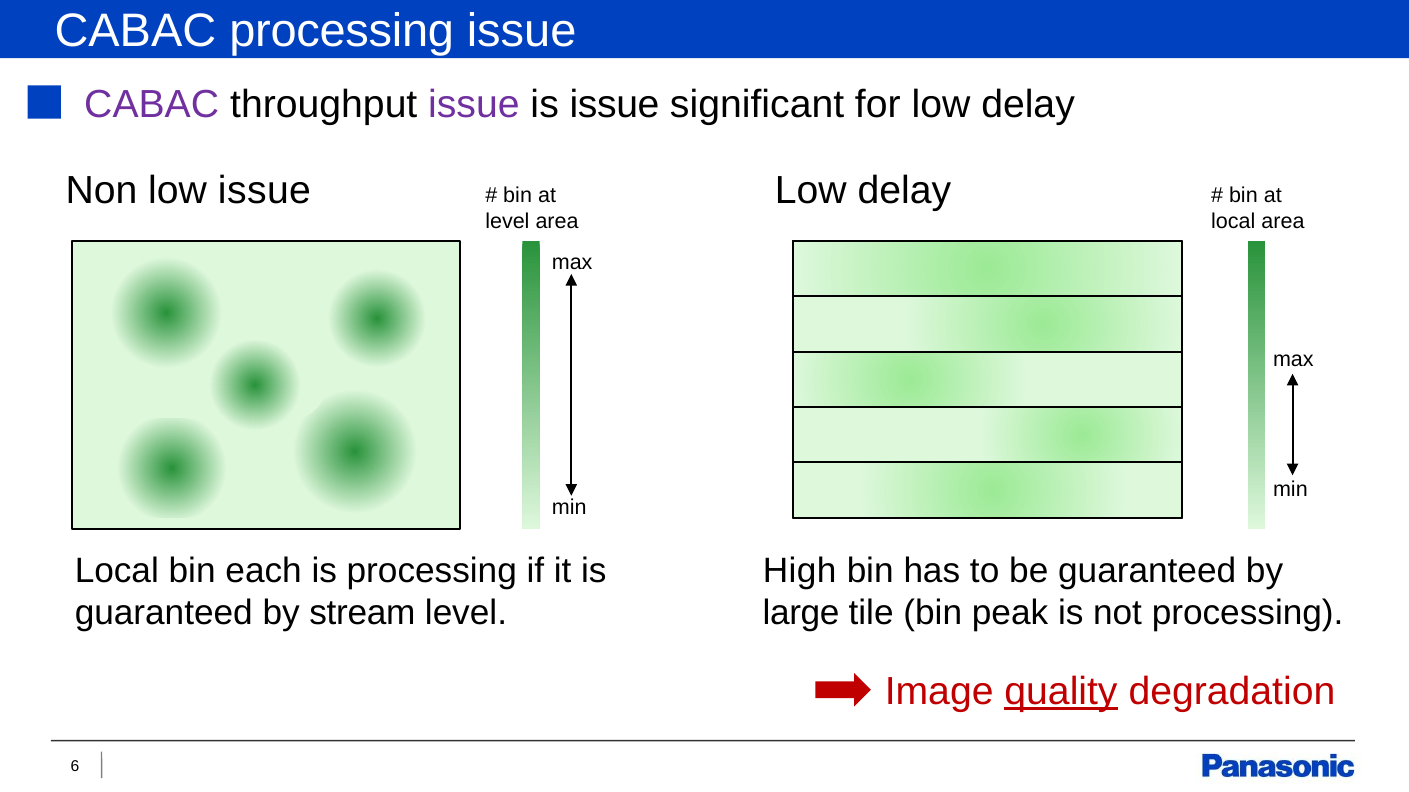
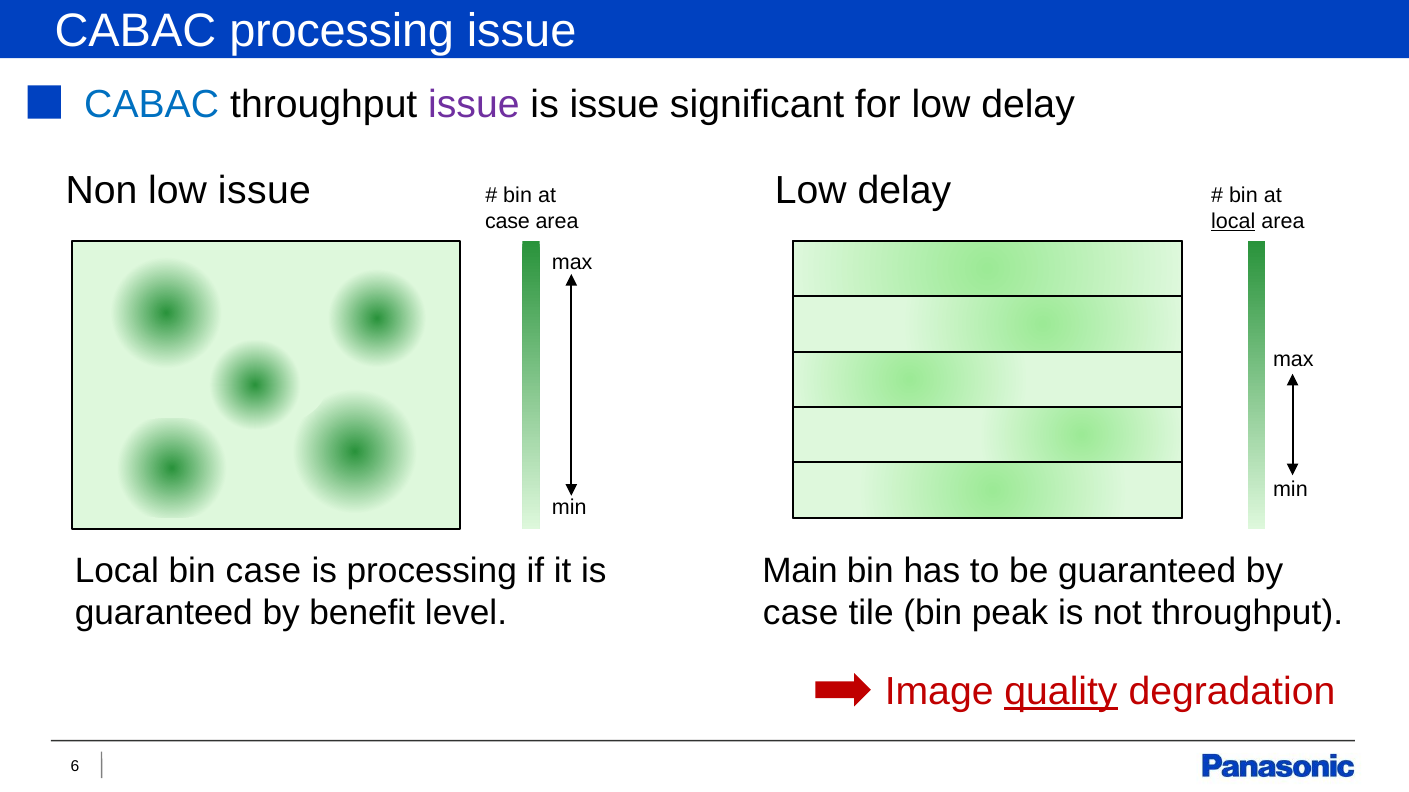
CABAC at (152, 105) colour: purple -> blue
level at (507, 222): level -> case
local at (1233, 222) underline: none -> present
bin each: each -> case
High: High -> Main
stream: stream -> benefit
large at (801, 613): large -> case
not processing: processing -> throughput
